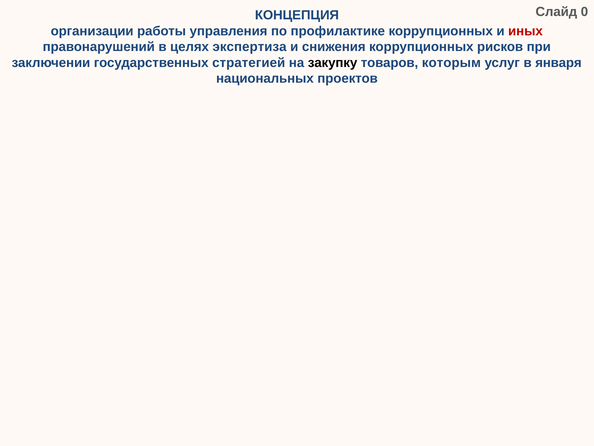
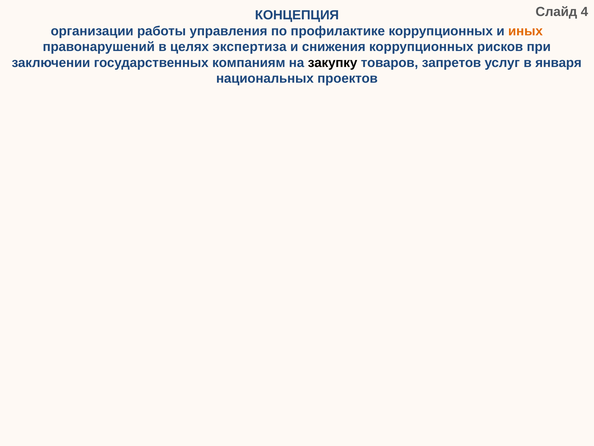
0: 0 -> 4
иных colour: red -> orange
стратегией: стратегией -> компаниям
которым: которым -> запретов
